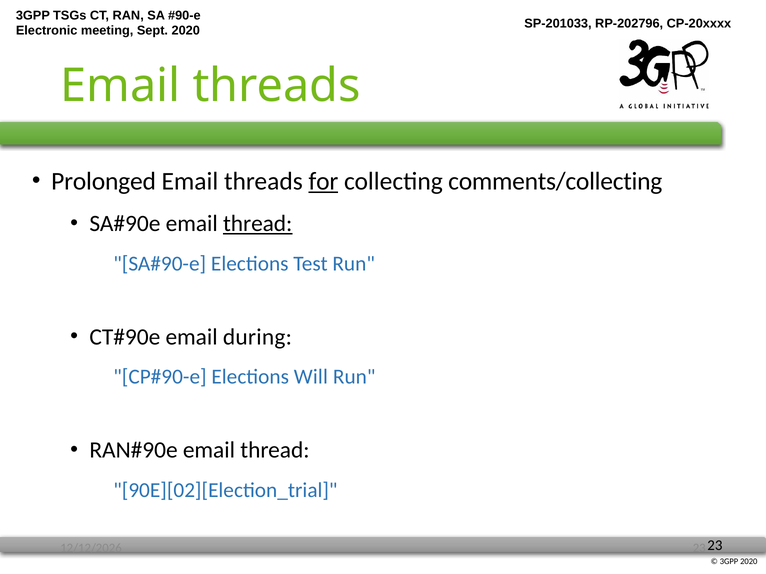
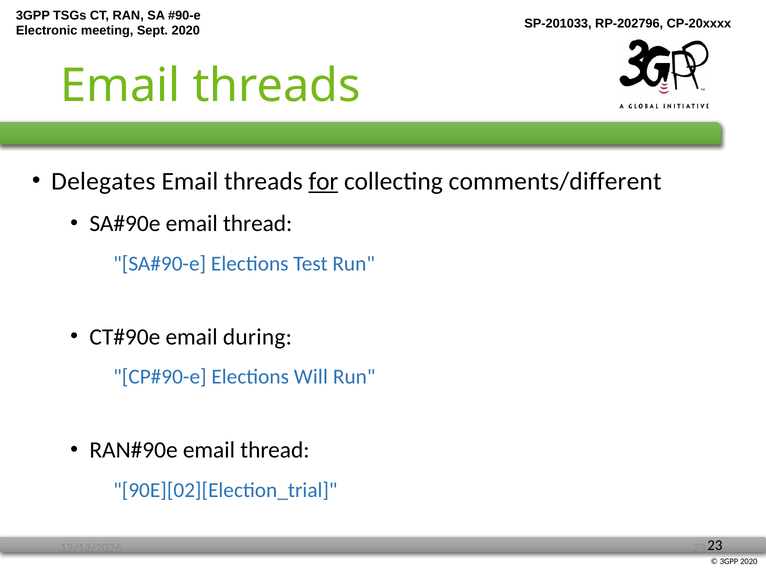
Prolonged: Prolonged -> Delegates
comments/collecting: comments/collecting -> comments/different
thread at (258, 224) underline: present -> none
